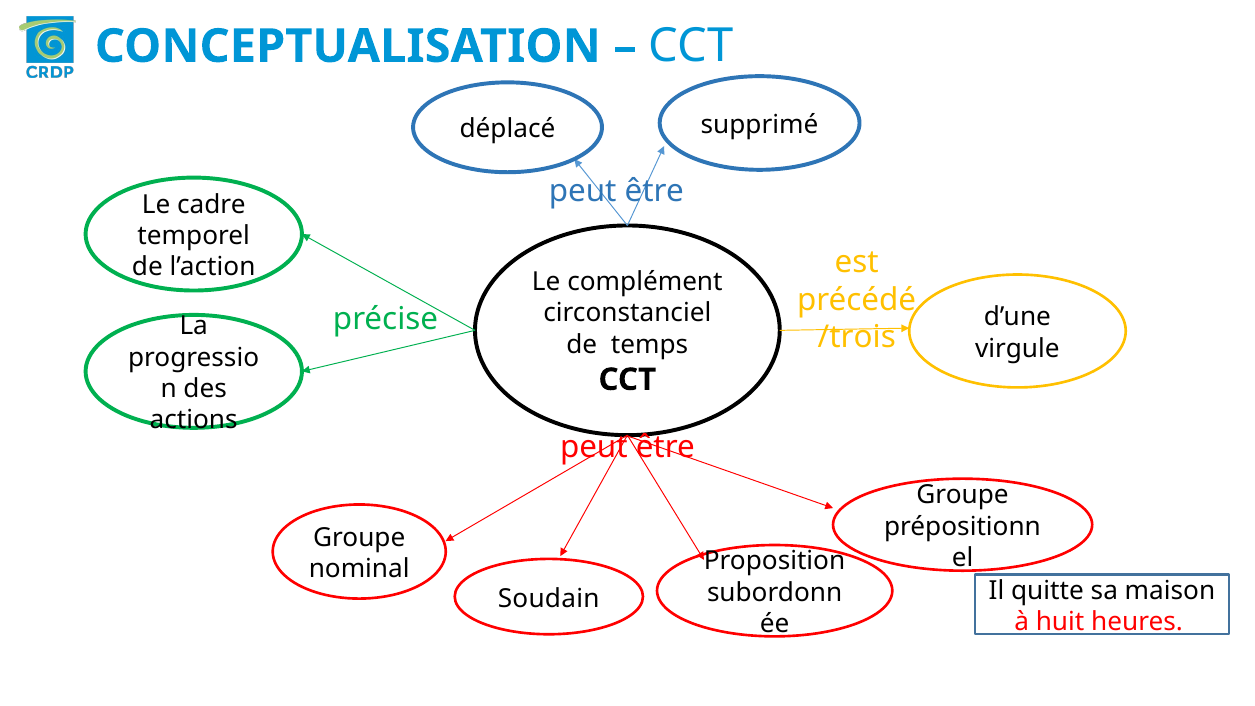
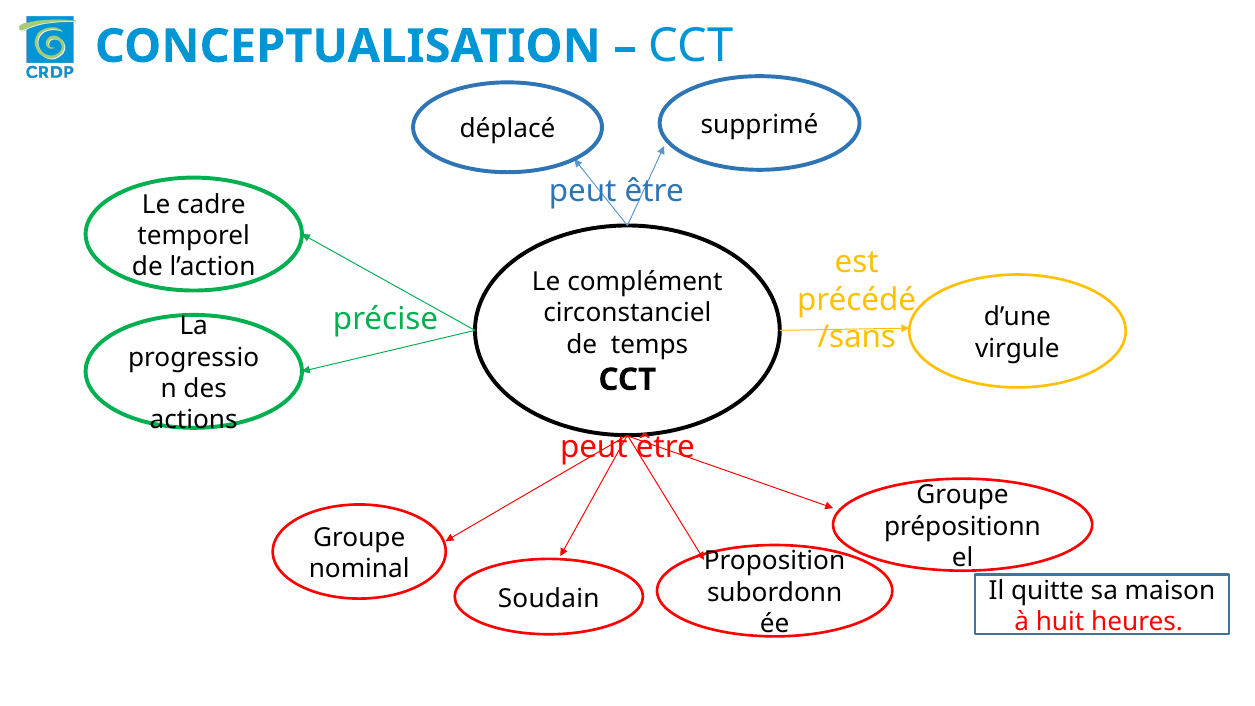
/trois: /trois -> /sans
